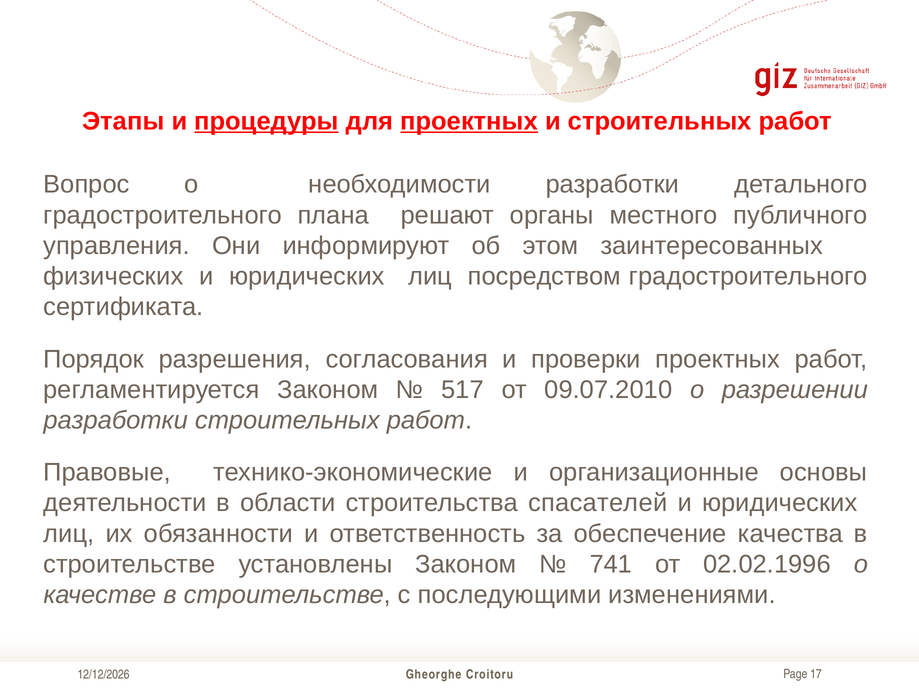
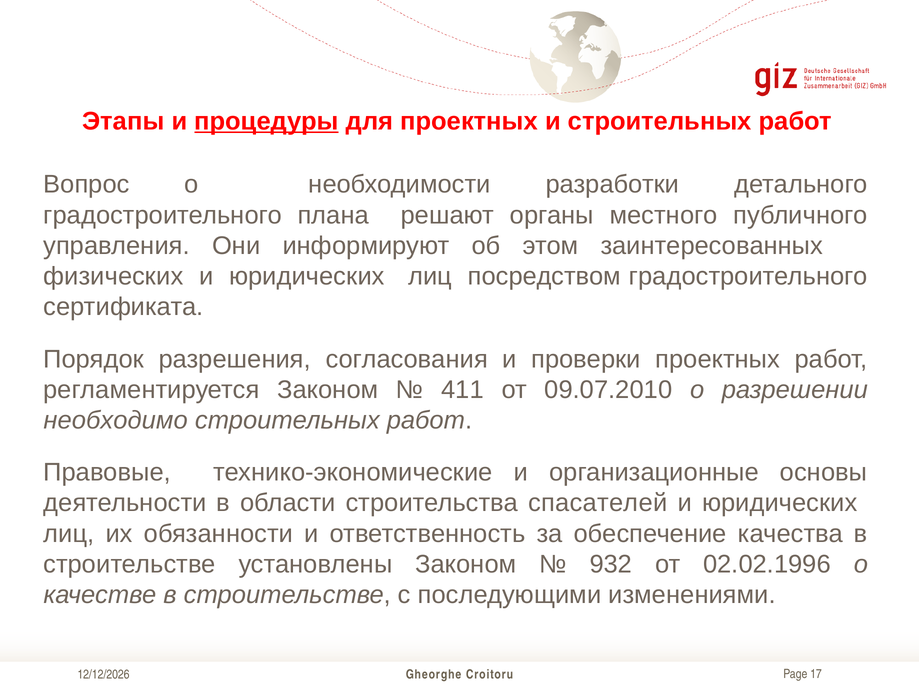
проектных at (469, 121) underline: present -> none
517: 517 -> 411
разработки at (116, 420): разработки -> необходимо
741: 741 -> 932
